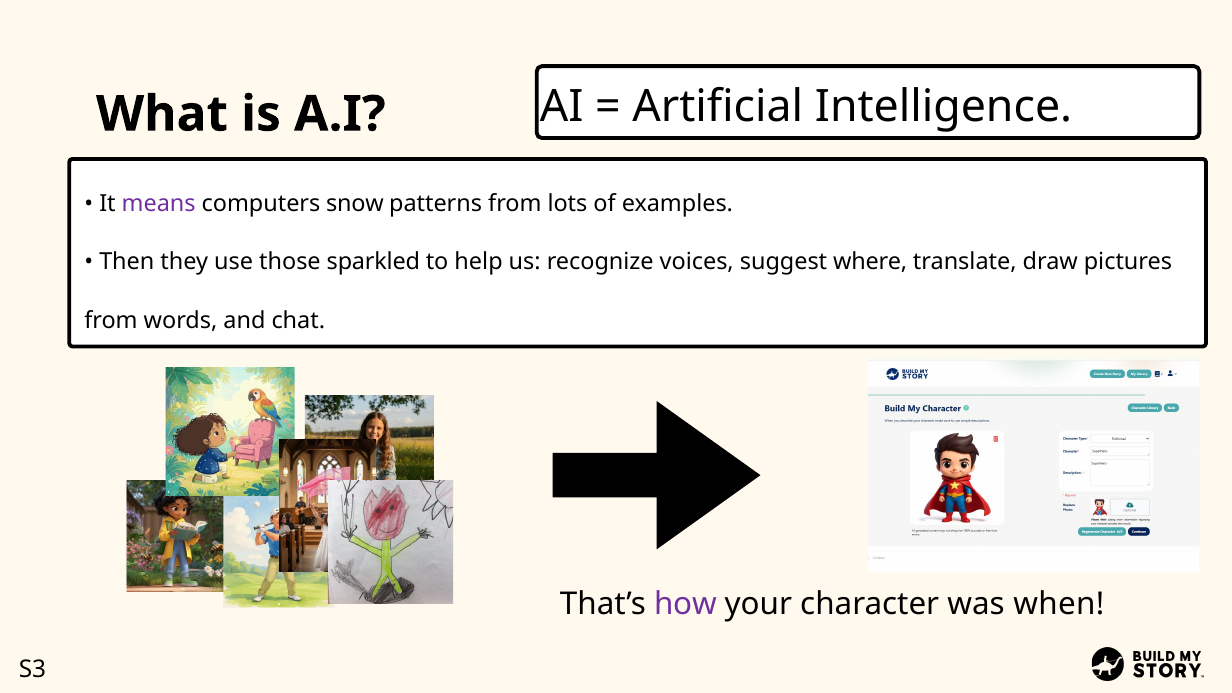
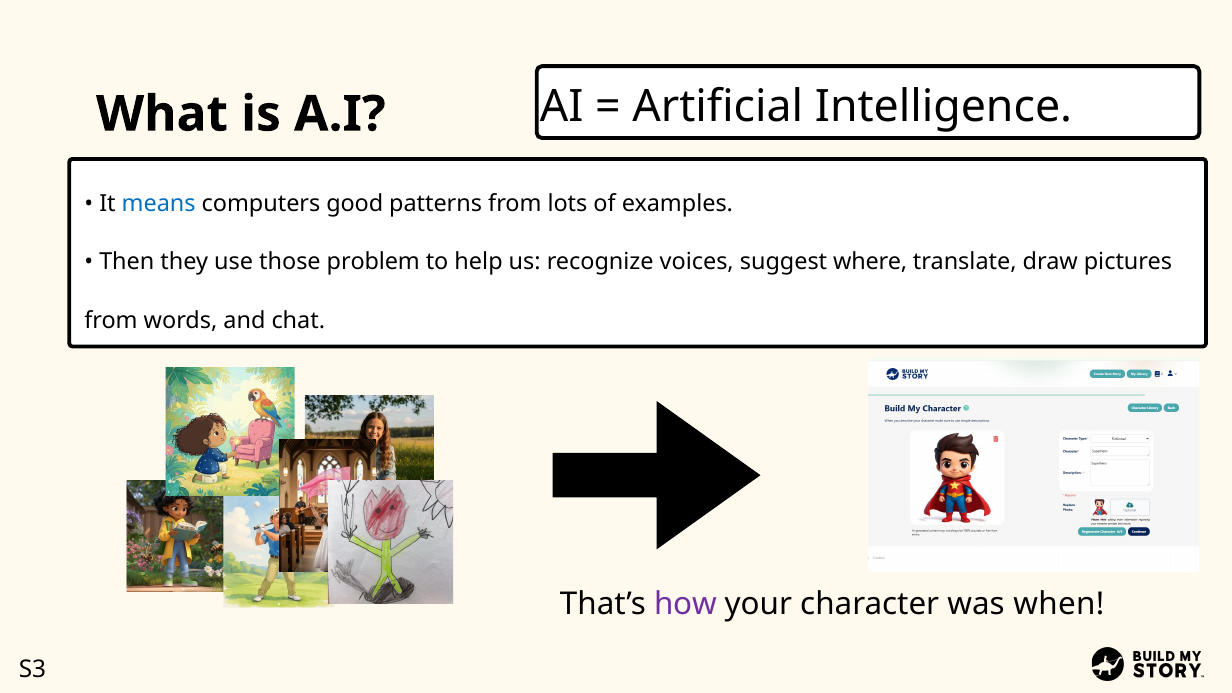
means colour: purple -> blue
snow: snow -> good
sparkled: sparkled -> problem
